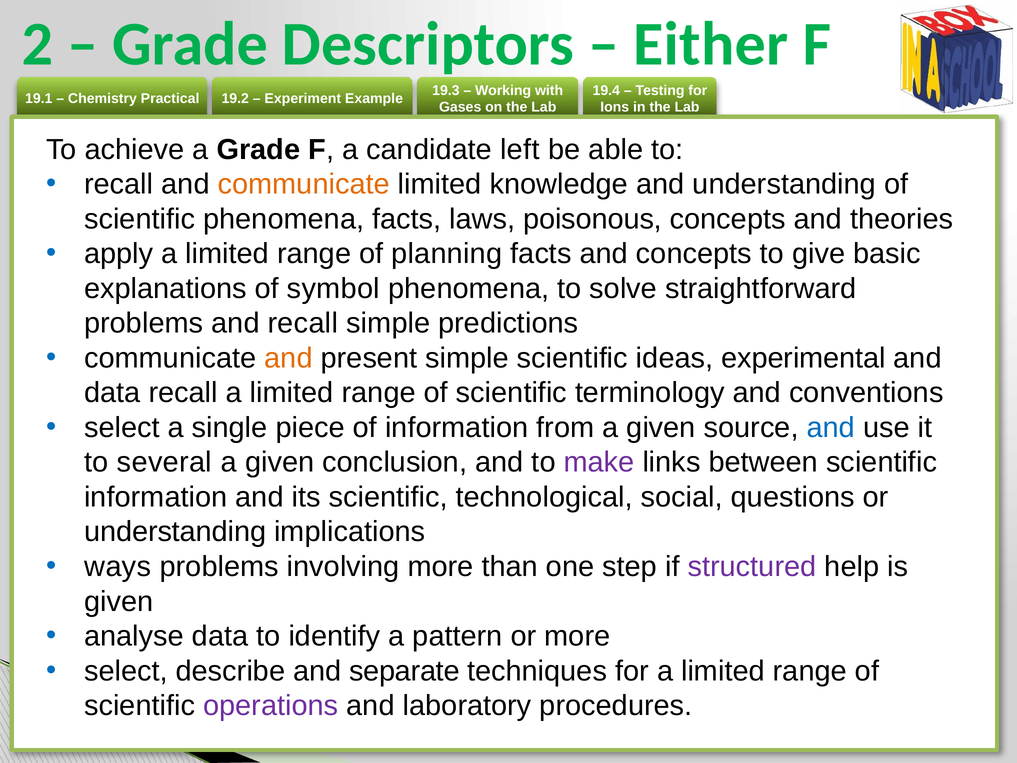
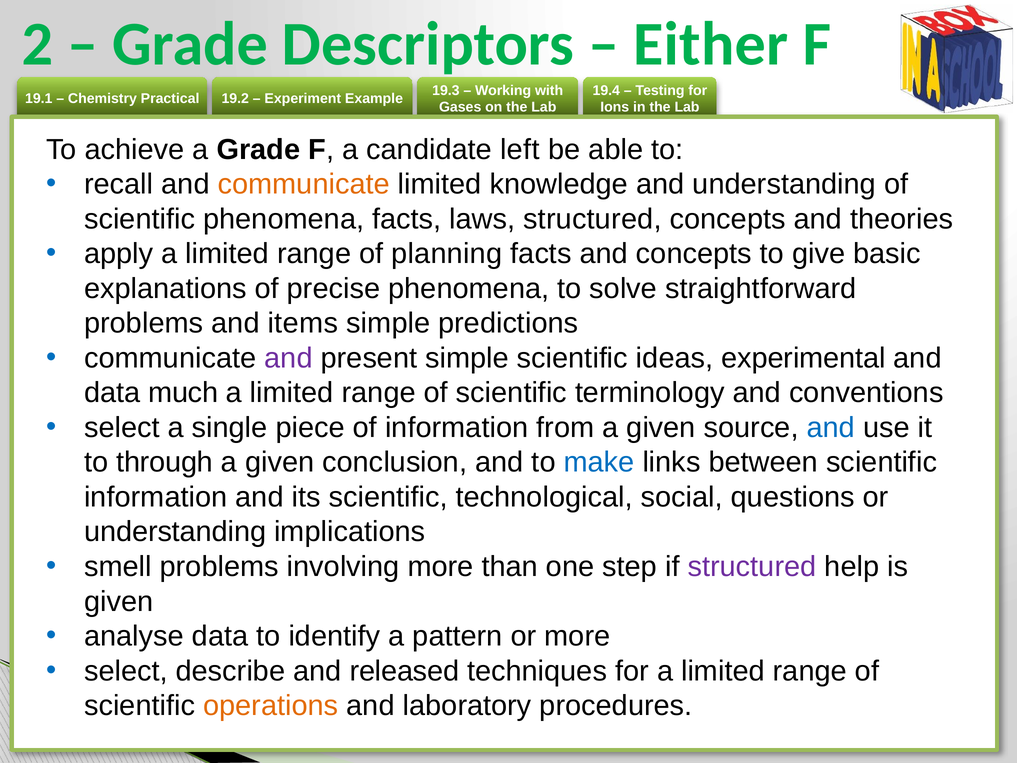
laws poisonous: poisonous -> structured
symbol: symbol -> precise
and recall: recall -> items
and at (289, 358) colour: orange -> purple
data recall: recall -> much
several: several -> through
make colour: purple -> blue
ways: ways -> smell
separate: separate -> released
operations colour: purple -> orange
